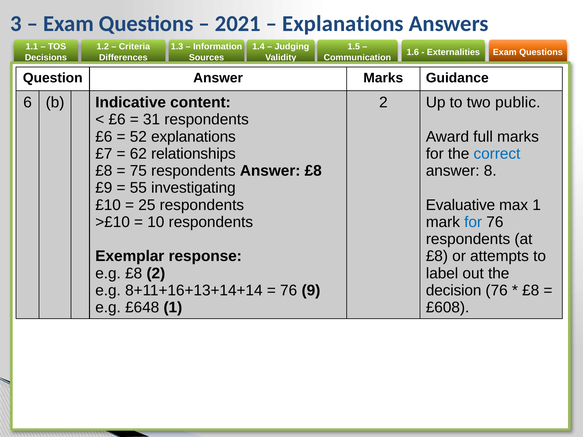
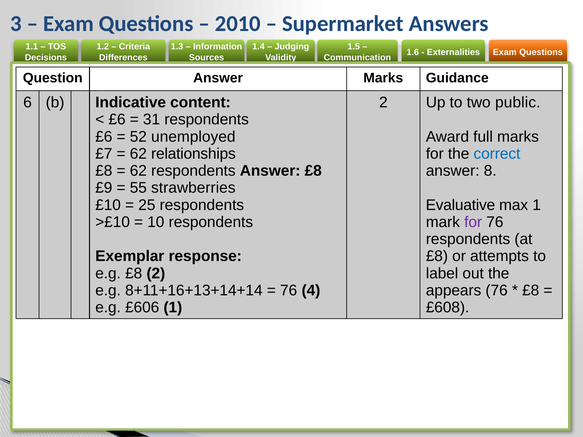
2021: 2021 -> 2010
Explanations at (343, 24): Explanations -> Supermarket
52 explanations: explanations -> unemployed
75 at (138, 171): 75 -> 62
investigating: investigating -> strawberries
for at (473, 222) colour: blue -> purple
9: 9 -> 4
decision: decision -> appears
£648: £648 -> £606
